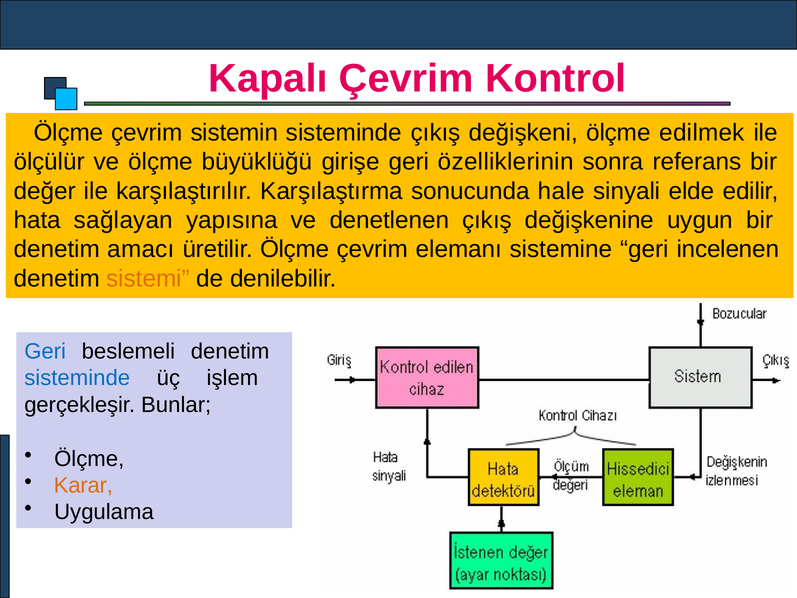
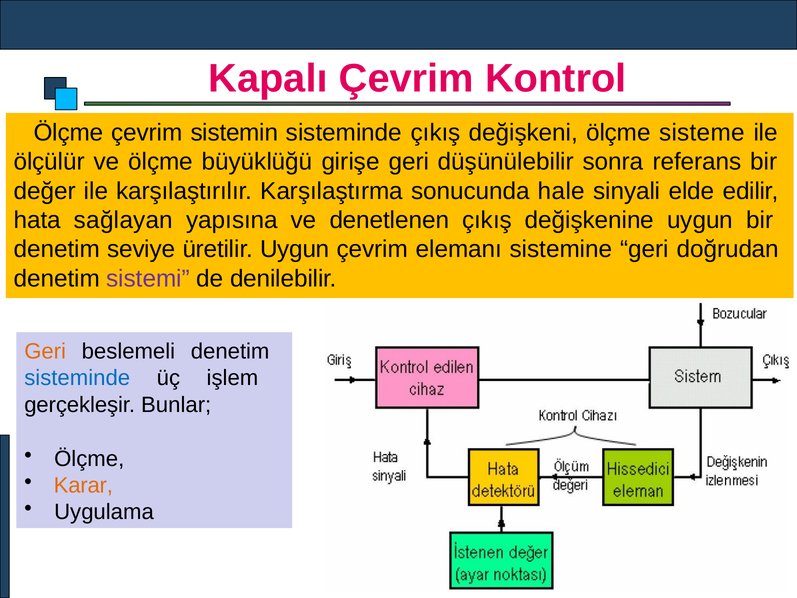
edilmek: edilmek -> sisteme
özelliklerinin: özelliklerinin -> düşünülebilir
amacı: amacı -> seviye
üretilir Ölçme: Ölçme -> Uygun
incelenen: incelenen -> doğrudan
sistemi colour: orange -> purple
Geri at (45, 351) colour: blue -> orange
